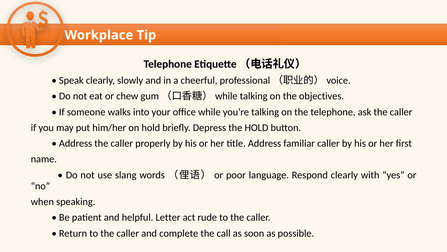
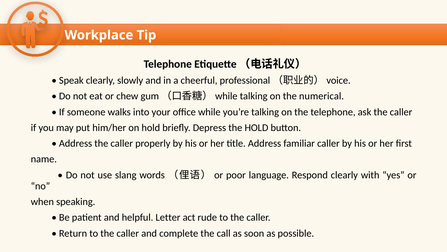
objectives: objectives -> numerical
